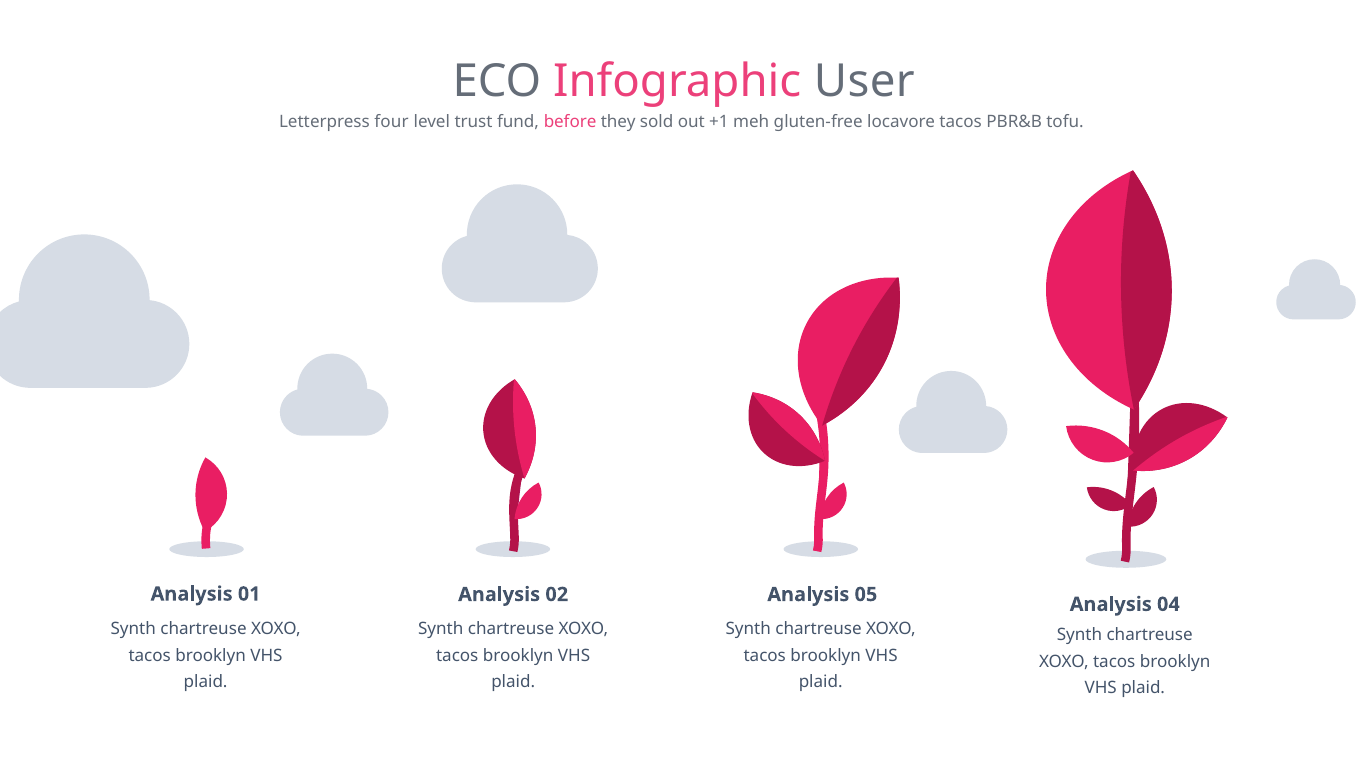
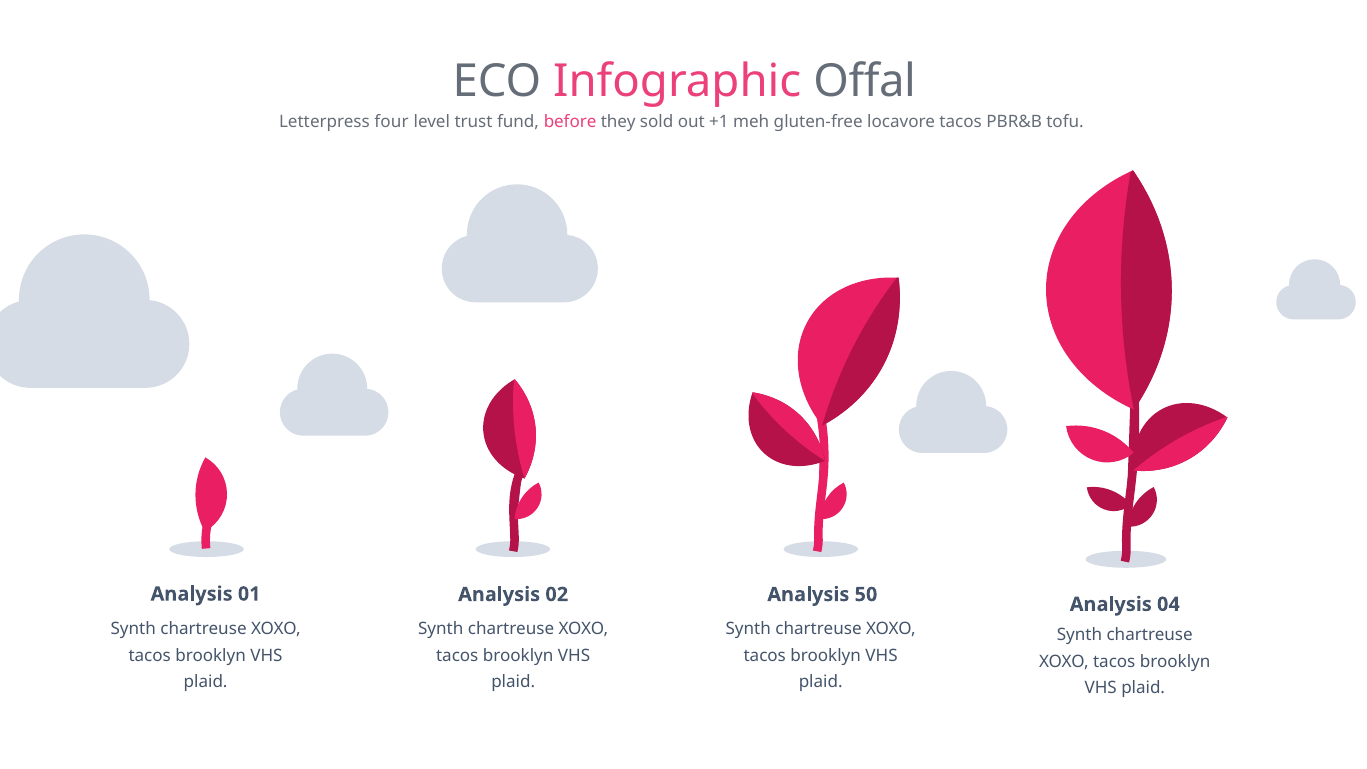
User: User -> Offal
05: 05 -> 50
